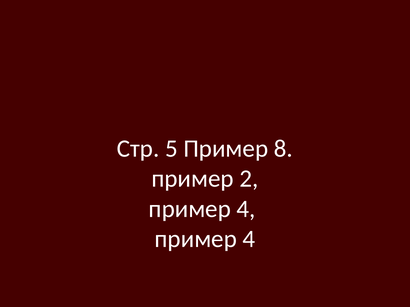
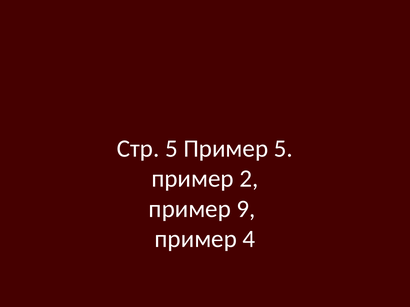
Пример 8: 8 -> 5
4 at (246, 209): 4 -> 9
